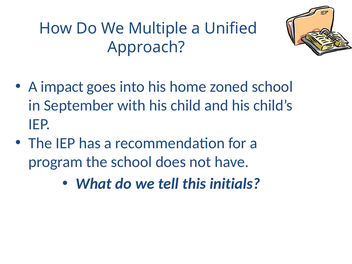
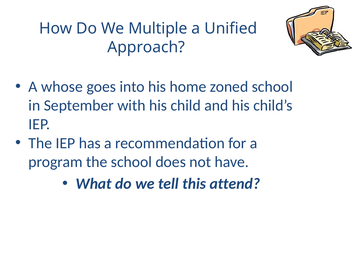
impact: impact -> whose
initials: initials -> attend
